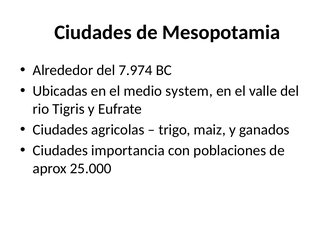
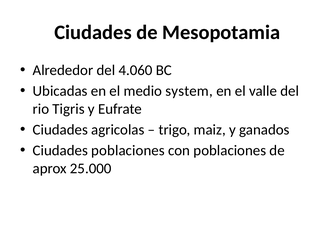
7.974: 7.974 -> 4.060
Ciudades importancia: importancia -> poblaciones
